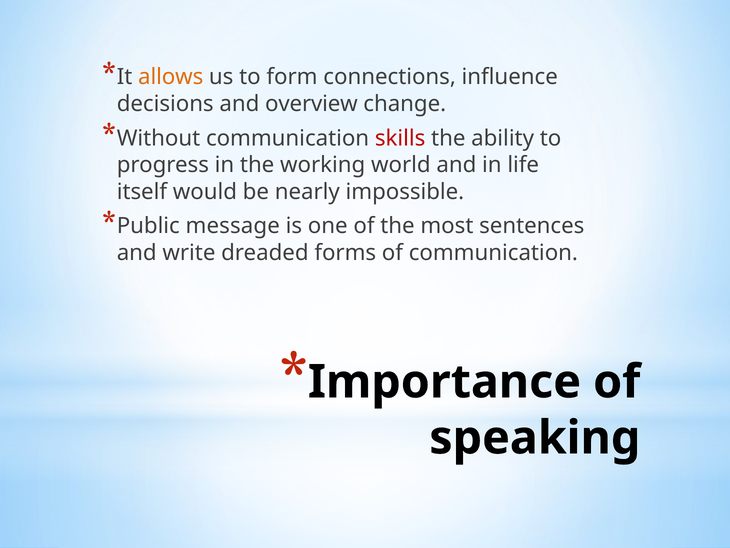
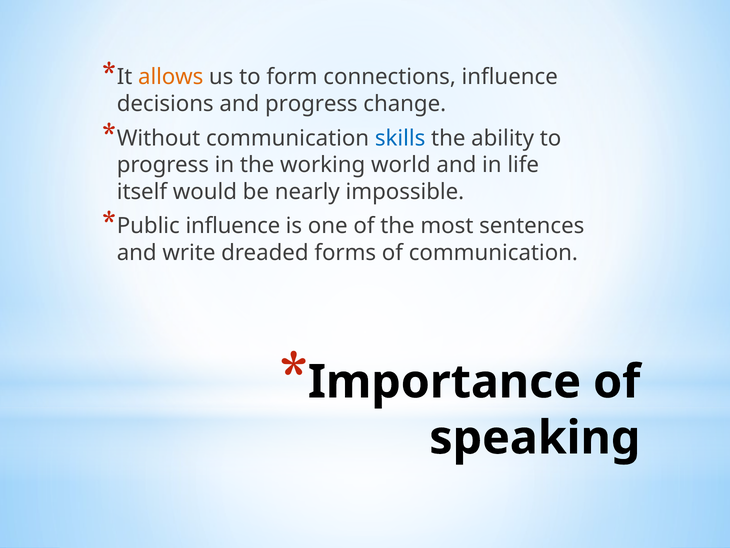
and overview: overview -> progress
skills colour: red -> blue
Public message: message -> influence
